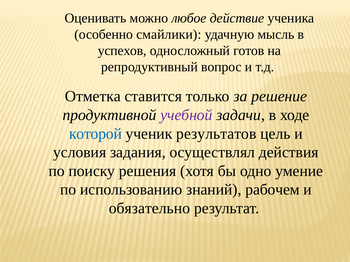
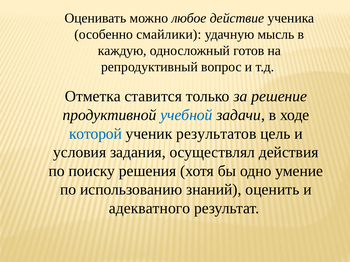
успехов: успехов -> каждую
учебной colour: purple -> blue
рабочем: рабочем -> оценить
обязательно: обязательно -> адекватного
